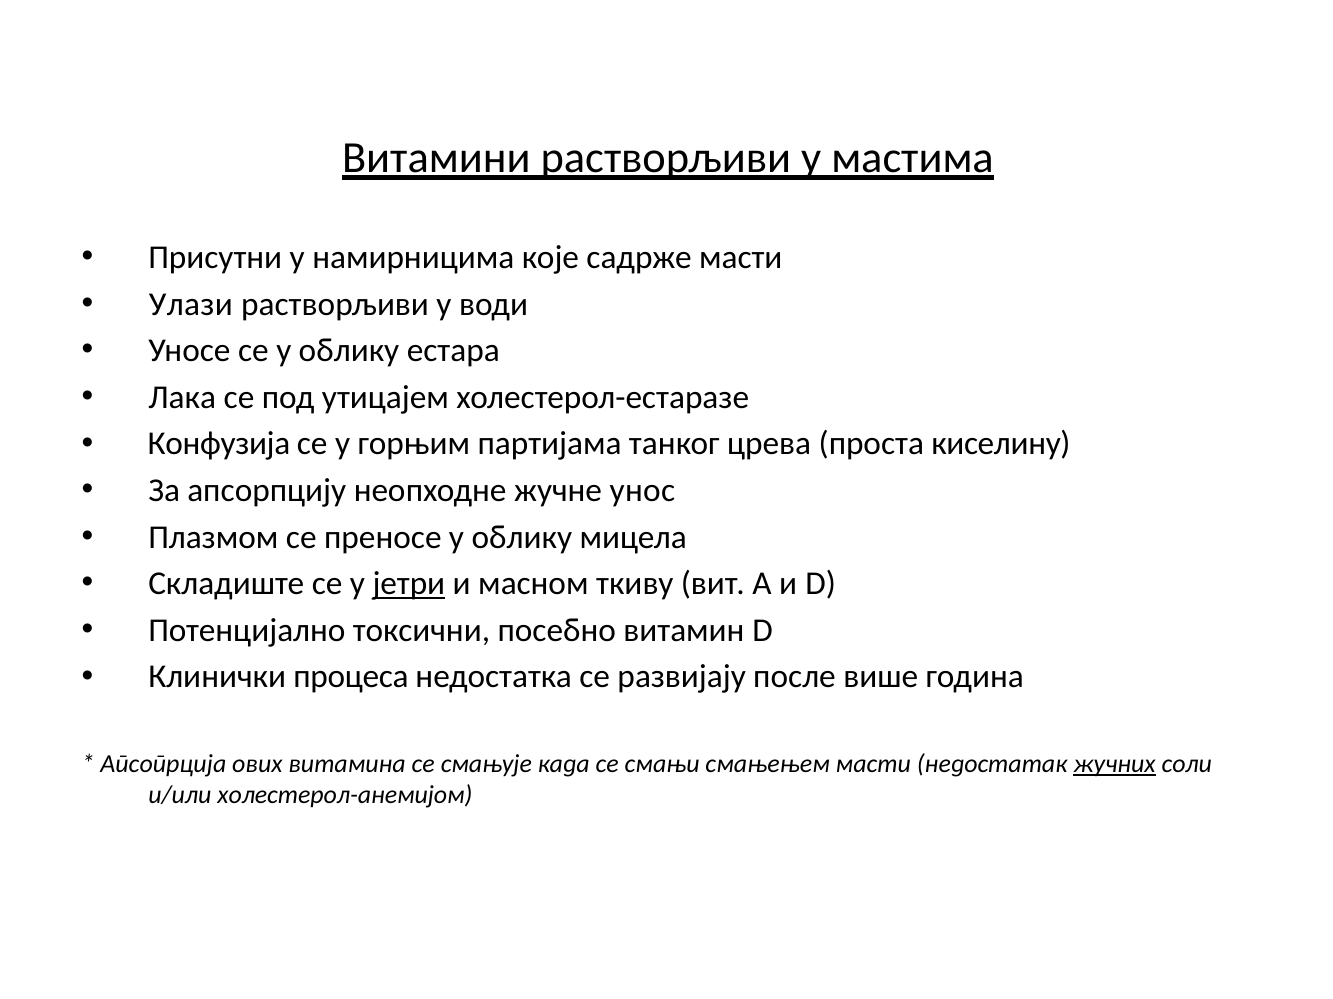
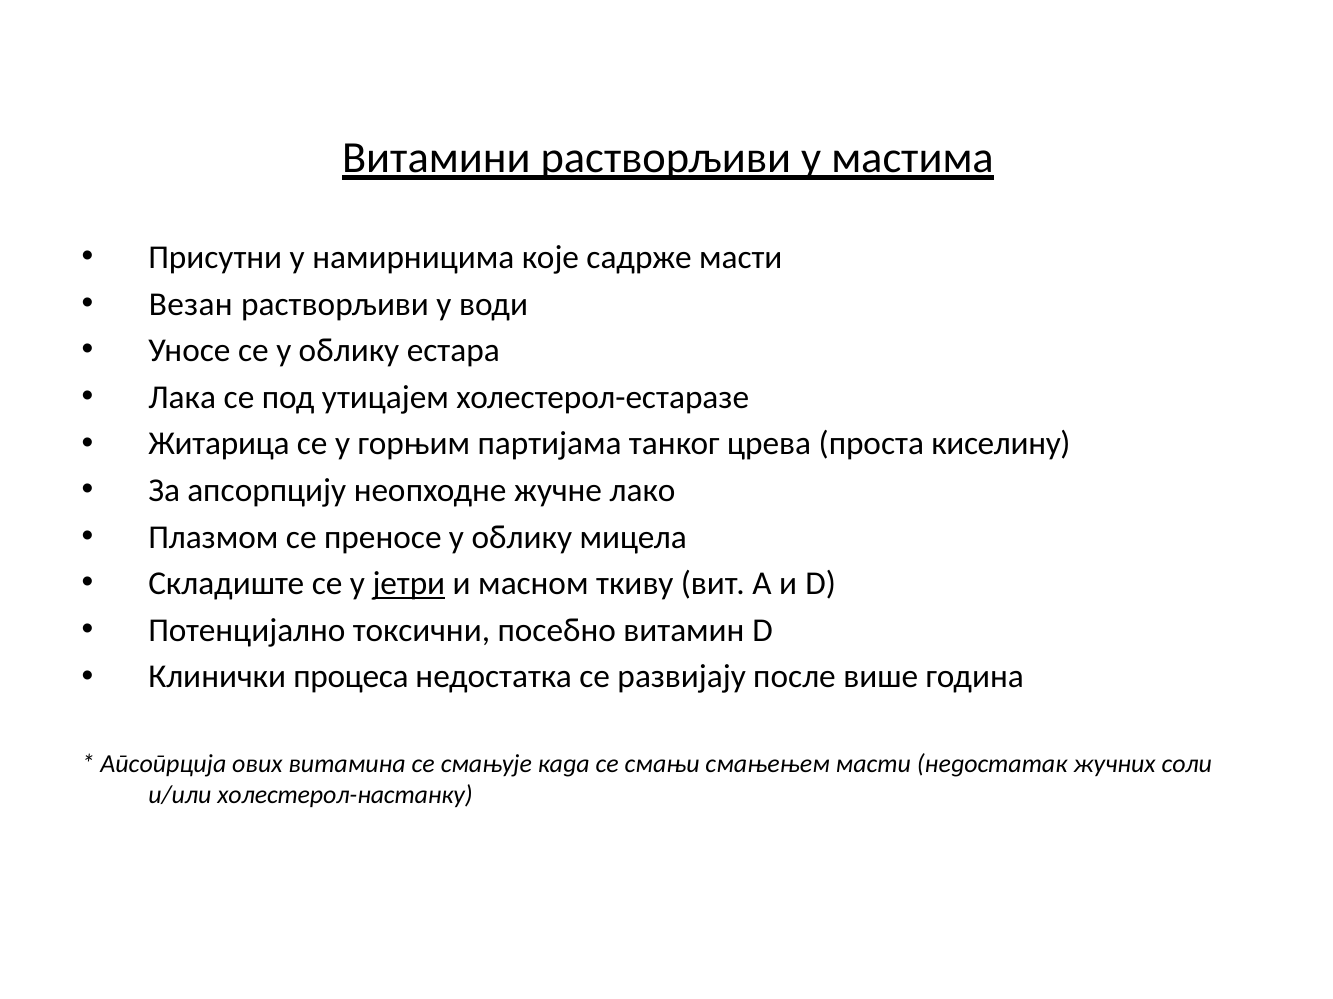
Улази: Улази -> Везан
Конфузија: Конфузија -> Житарица
унoс: унoс -> лако
жучних underline: present -> none
холестерол-анемијом: холестерол-анемијом -> холестерол-настанку
